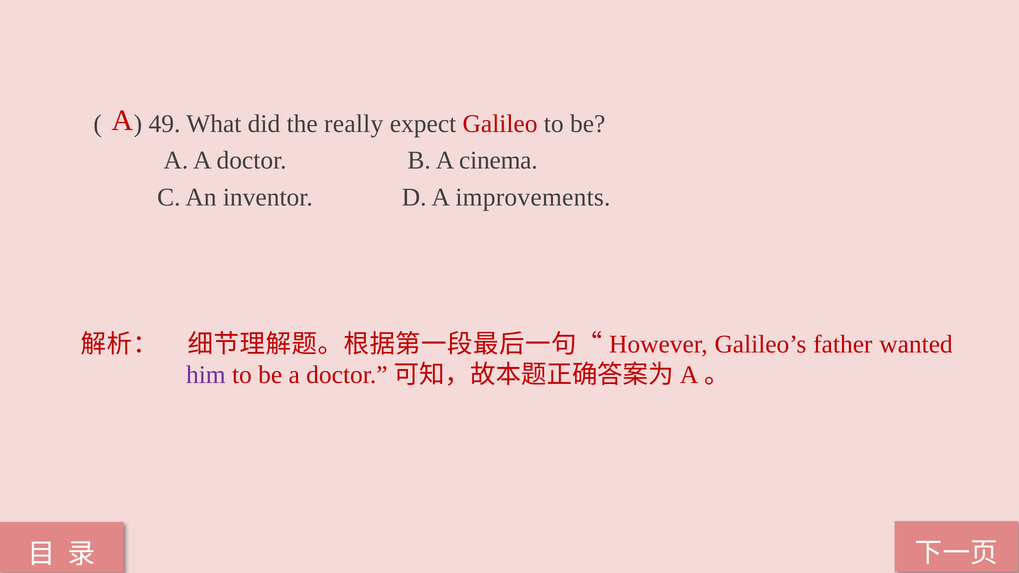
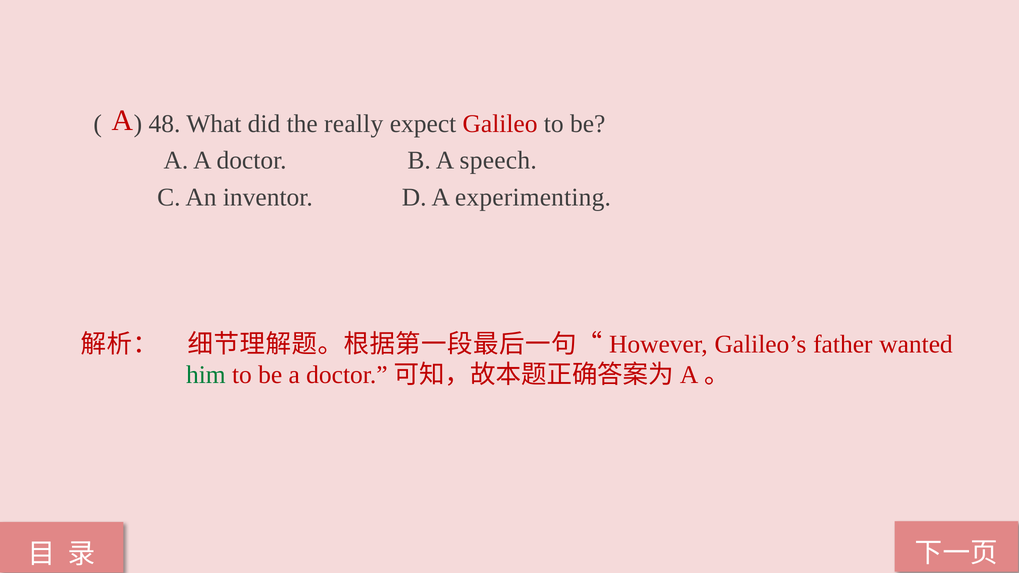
49: 49 -> 48
cinema: cinema -> speech
improvements: improvements -> experimenting
him colour: purple -> green
